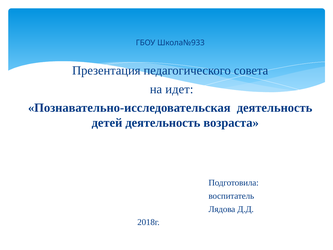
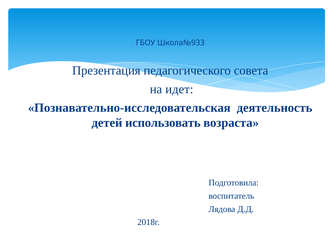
детей деятельность: деятельность -> использовать
